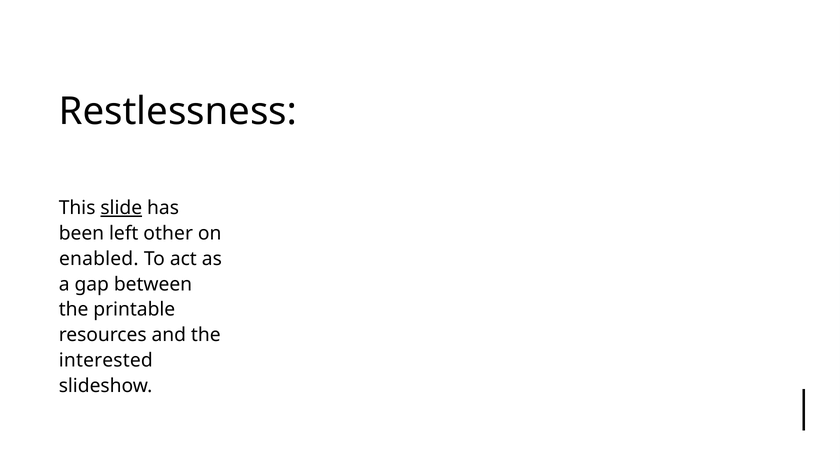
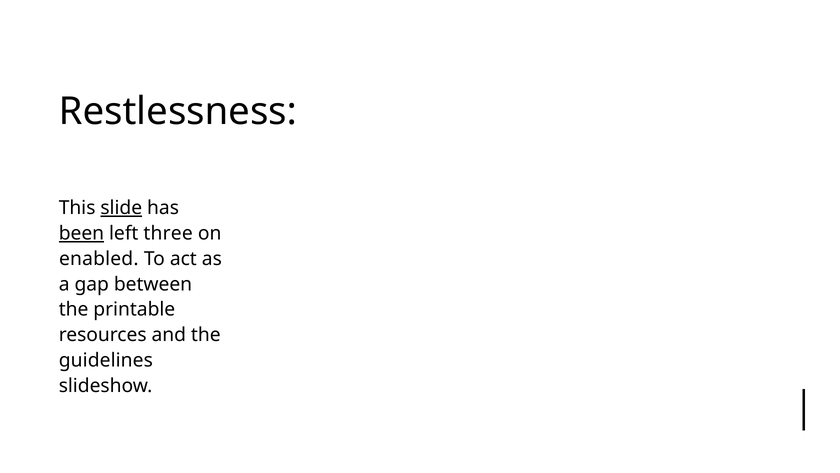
been underline: none -> present
other: other -> three
interested: interested -> guidelines
